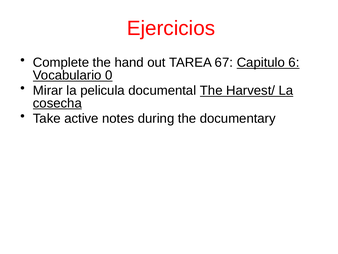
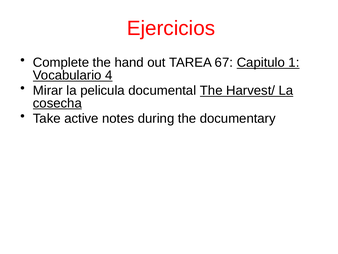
6: 6 -> 1
0: 0 -> 4
